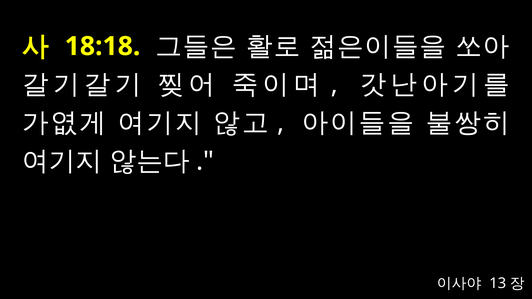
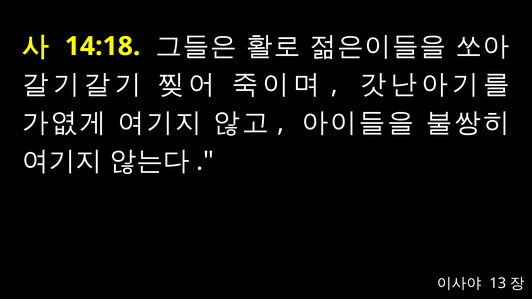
18:18: 18:18 -> 14:18
